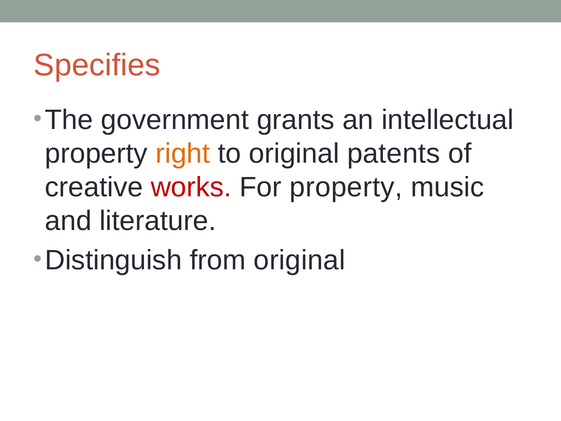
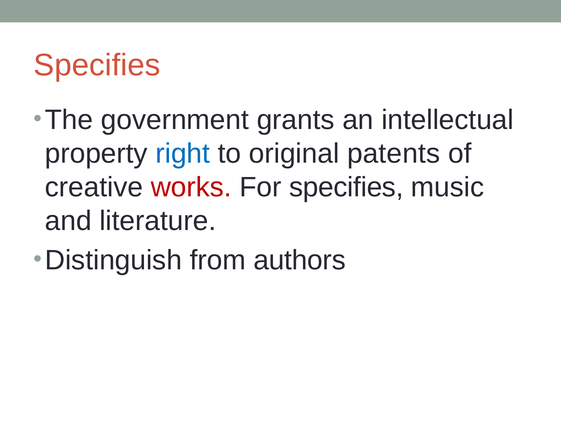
right colour: orange -> blue
For property: property -> specifies
from original: original -> authors
